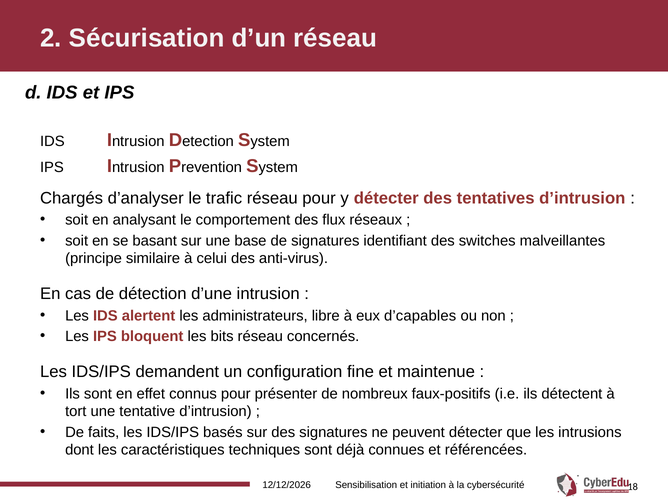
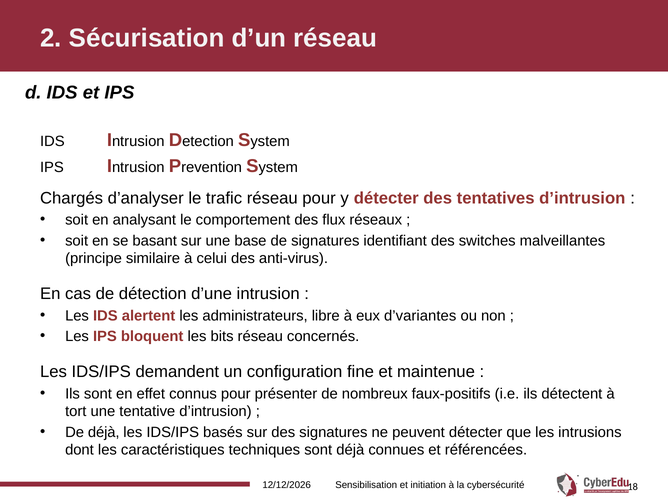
d’capables: d’capables -> d’variantes
De faits: faits -> déjà
